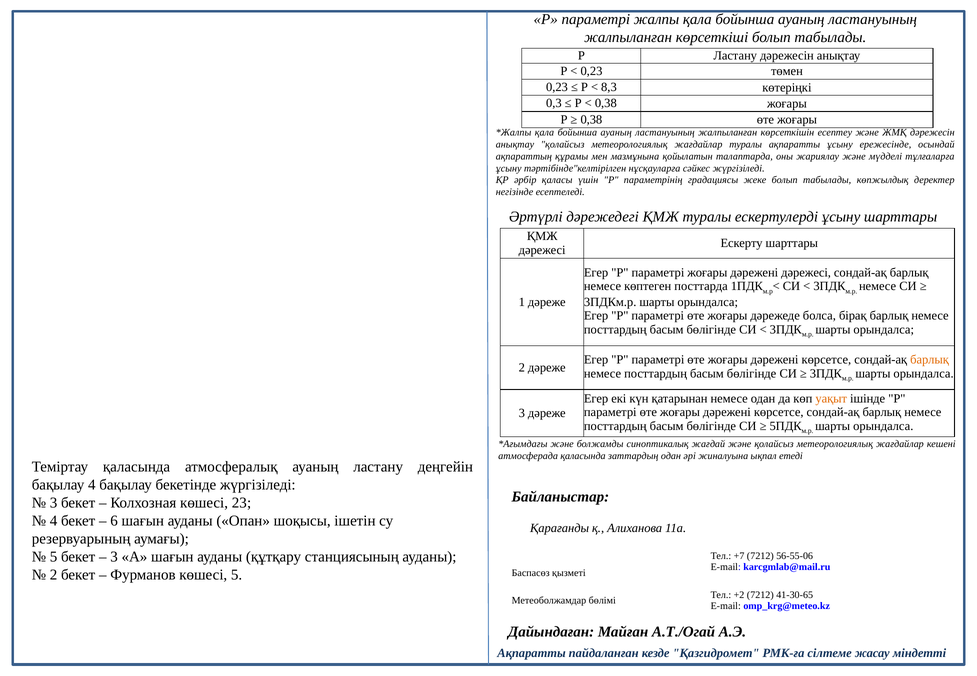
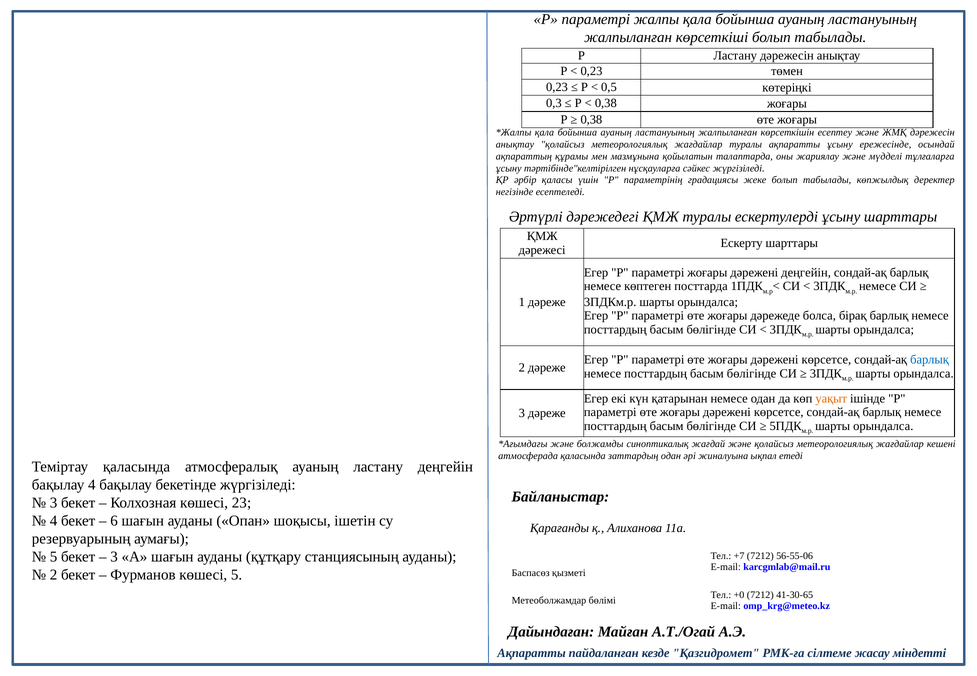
8,3: 8,3 -> 0,5
дәрежені дәрежесі: дәрежесі -> деңгейін
барлық at (930, 360) colour: orange -> blue
+2: +2 -> +0
